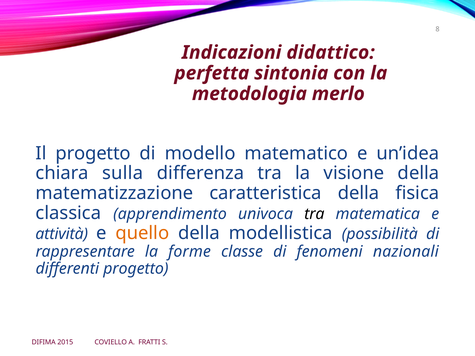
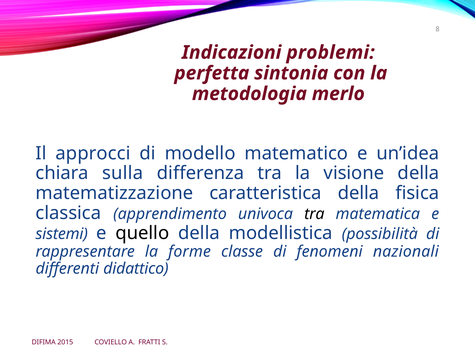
didattico: didattico -> problemi
Il progetto: progetto -> approcci
attività: attività -> sistemi
quello colour: orange -> black
differenti progetto: progetto -> didattico
